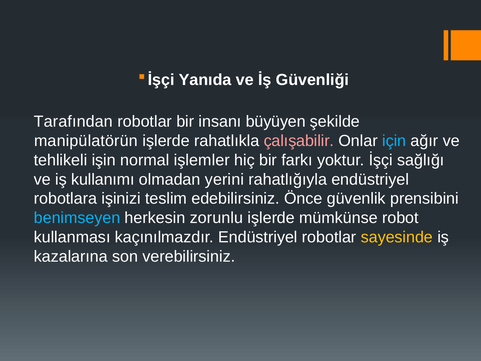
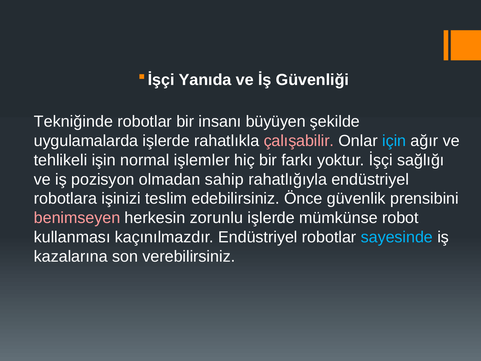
Tarafından: Tarafından -> Tekniğinde
manipülatörün: manipülatörün -> uygulamalarda
kullanımı: kullanımı -> pozisyon
yerini: yerini -> sahip
benimseyen colour: light blue -> pink
sayesinde colour: yellow -> light blue
